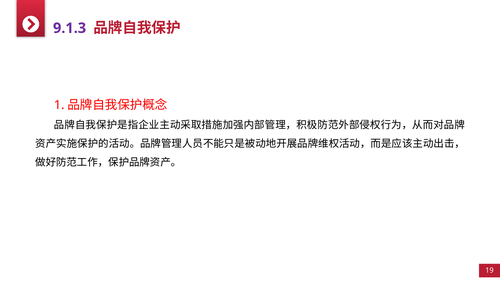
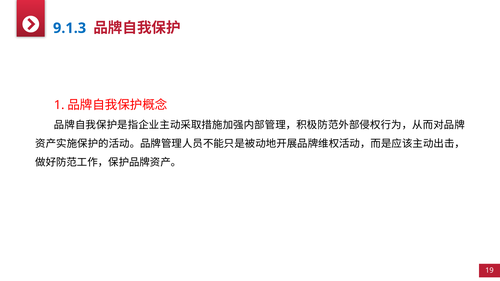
9.1.3 colour: purple -> blue
